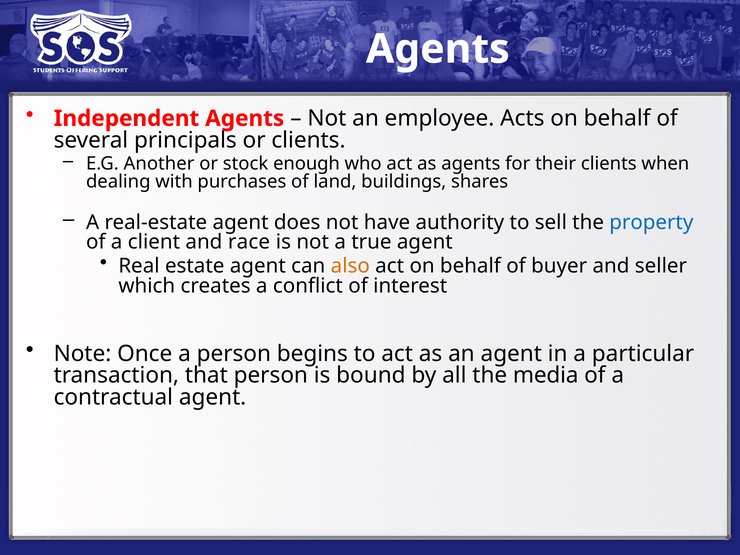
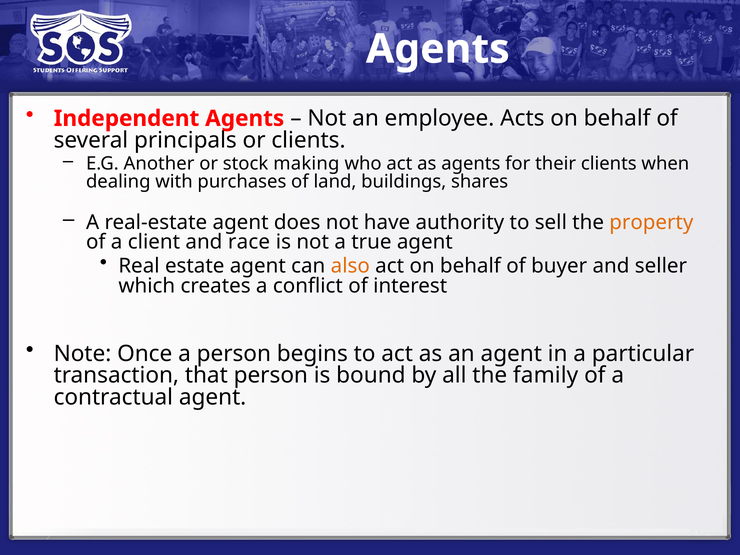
enough: enough -> making
property colour: blue -> orange
media: media -> family
